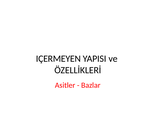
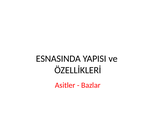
IÇERMEYEN: IÇERMEYEN -> ESNASINDA
